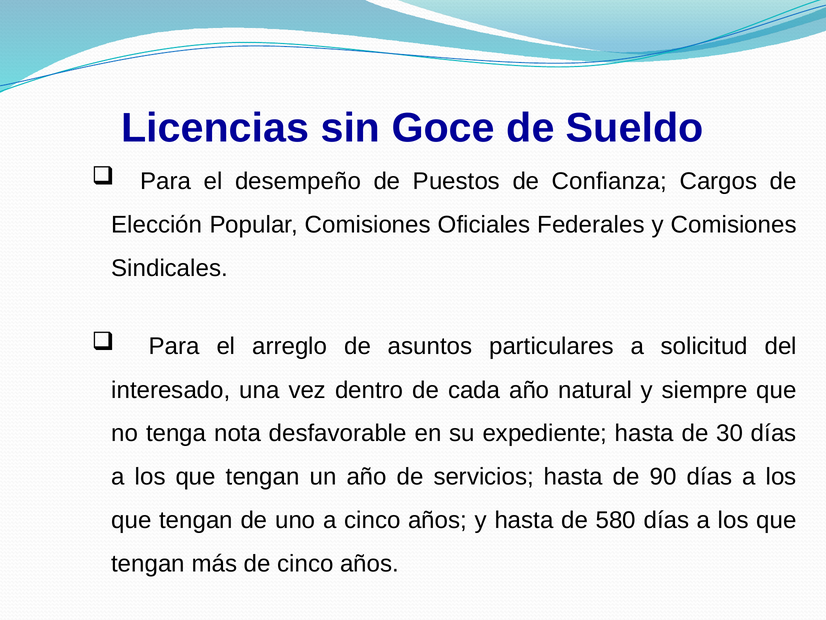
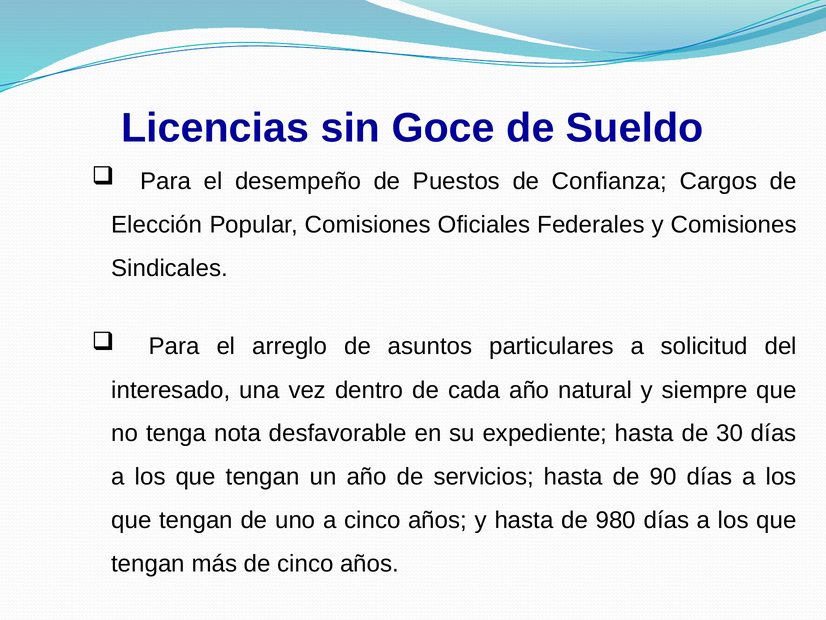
580: 580 -> 980
